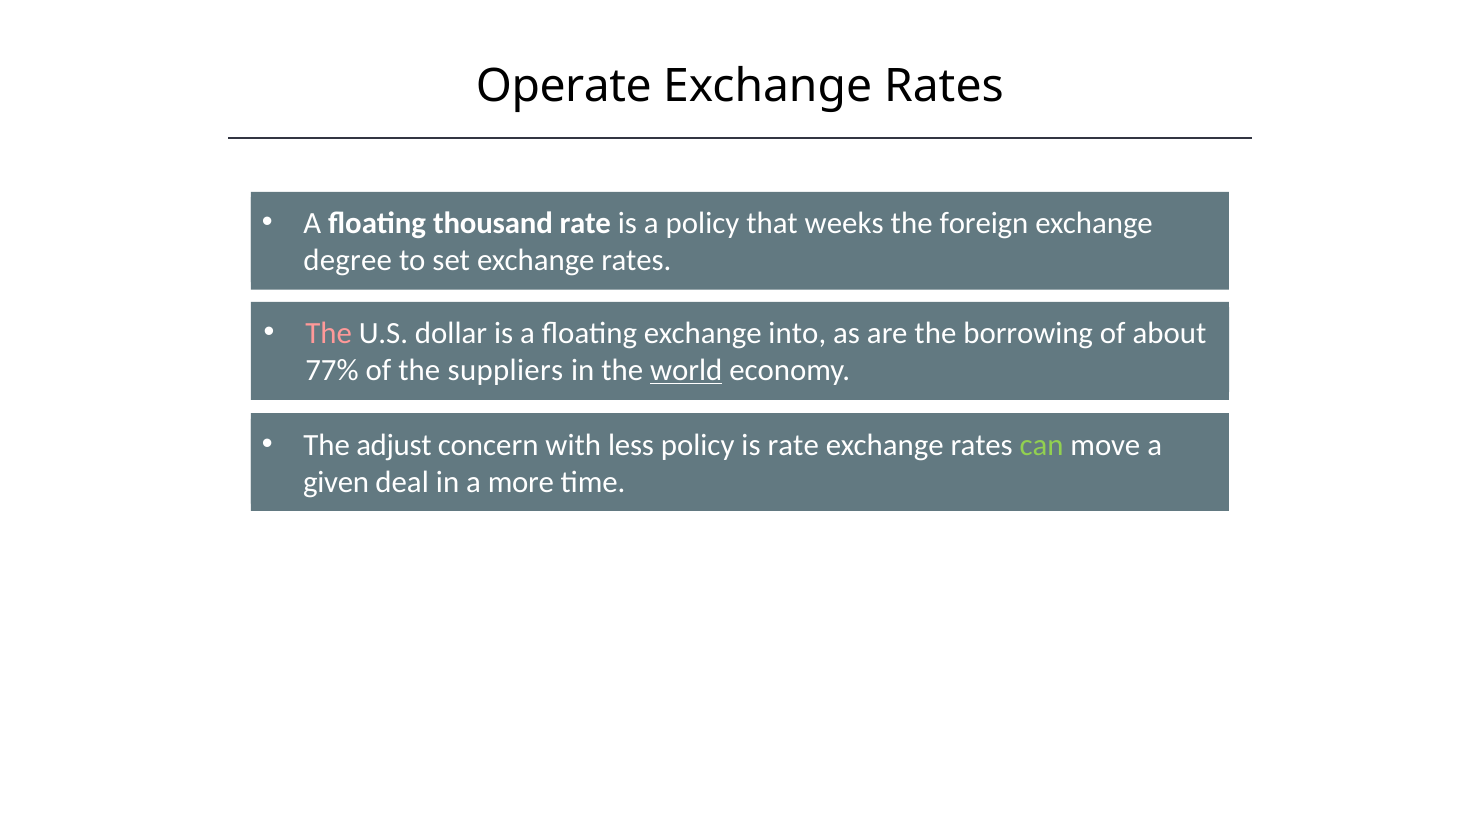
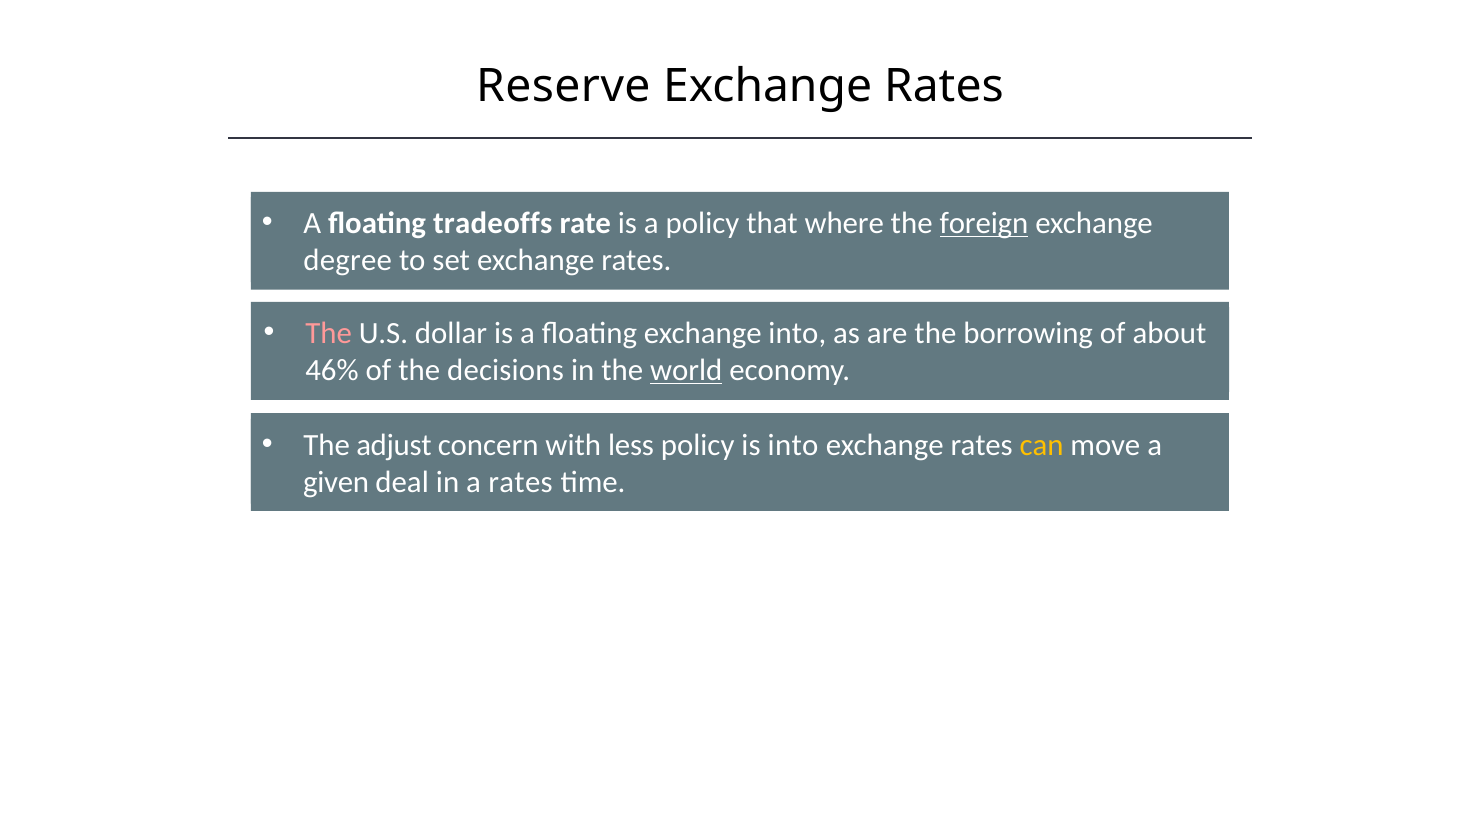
Operate: Operate -> Reserve
thousand: thousand -> tradeoffs
weeks: weeks -> where
foreign underline: none -> present
77%: 77% -> 46%
suppliers: suppliers -> decisions
is rate: rate -> into
can colour: light green -> yellow
a more: more -> rates
